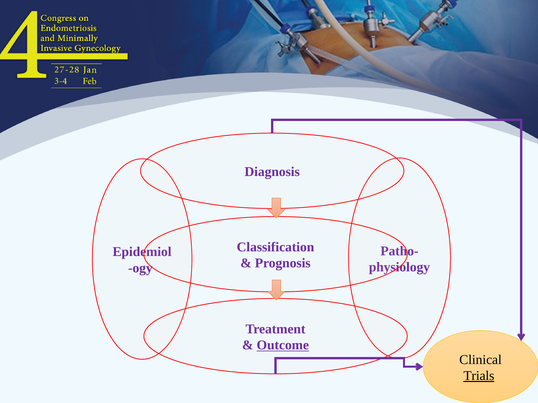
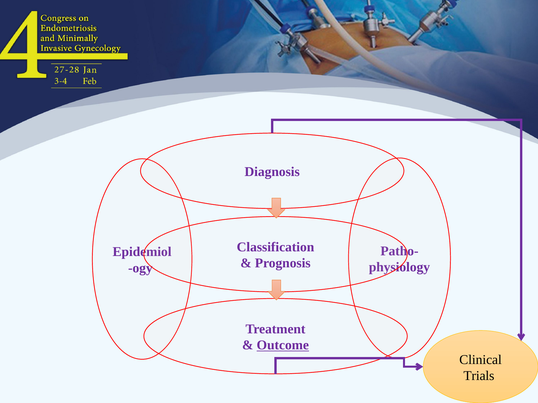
Trials underline: present -> none
